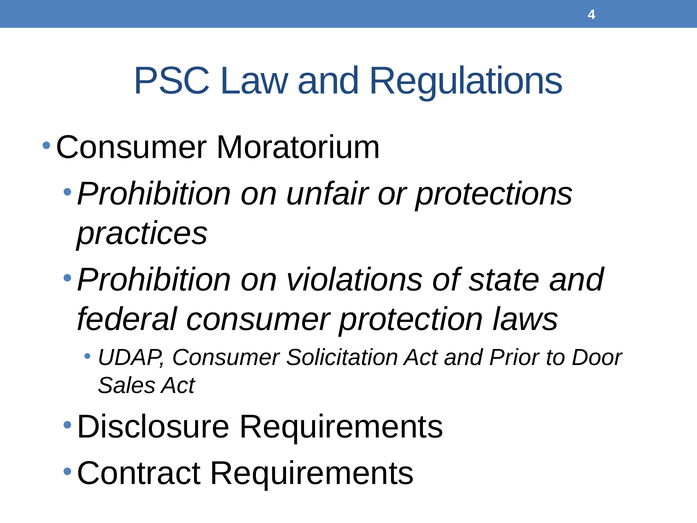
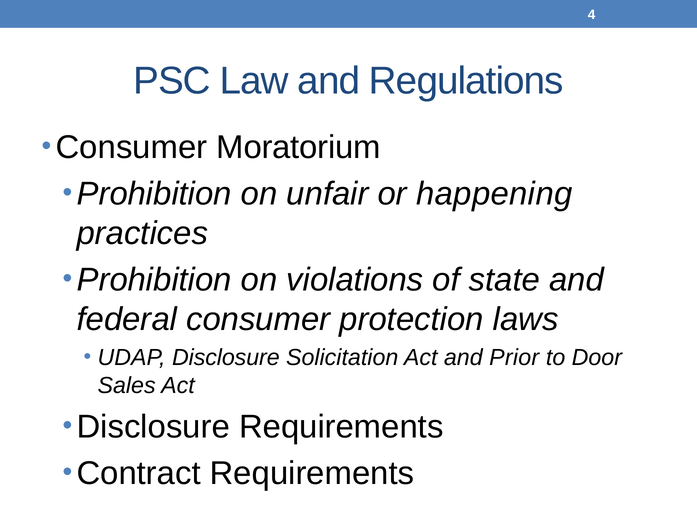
protections: protections -> happening
UDAP Consumer: Consumer -> Disclosure
